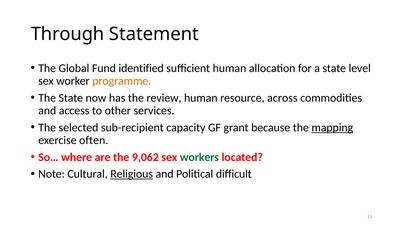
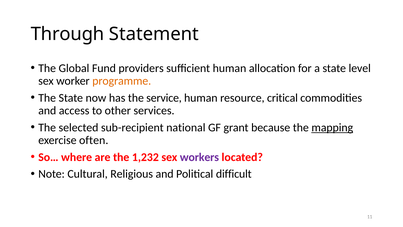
identified: identified -> providers
review: review -> service
across: across -> critical
capacity: capacity -> national
9,062: 9,062 -> 1,232
workers colour: green -> purple
Religious underline: present -> none
